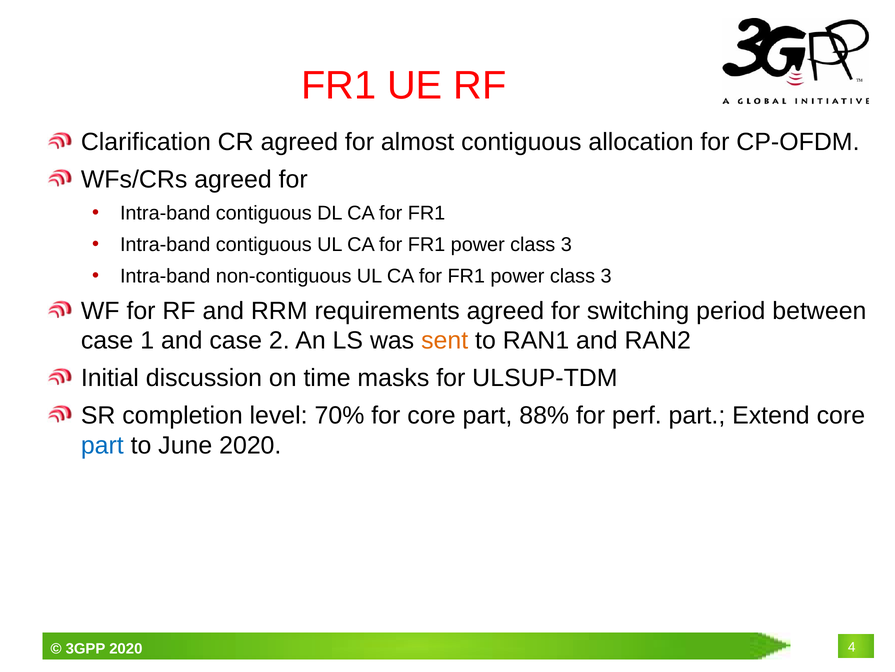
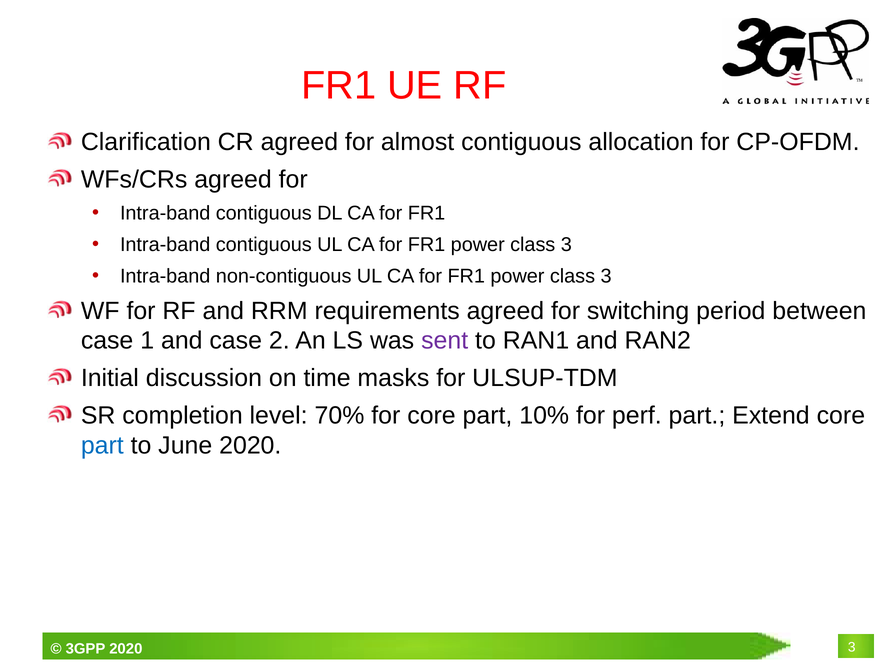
sent colour: orange -> purple
88%: 88% -> 10%
4 at (852, 646): 4 -> 3
